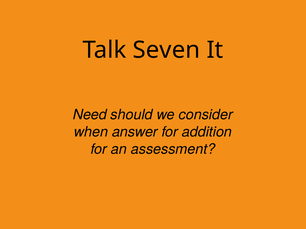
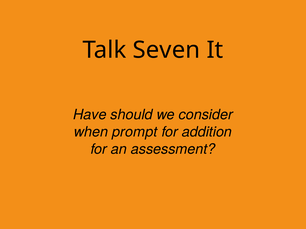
Need: Need -> Have
answer: answer -> prompt
